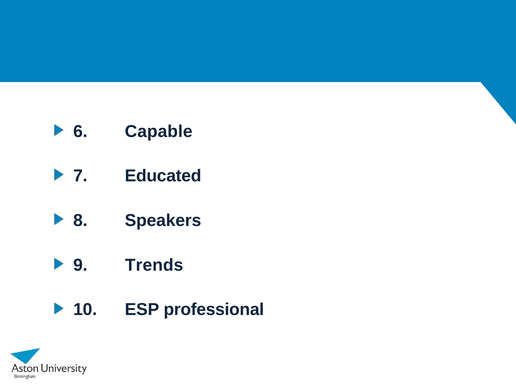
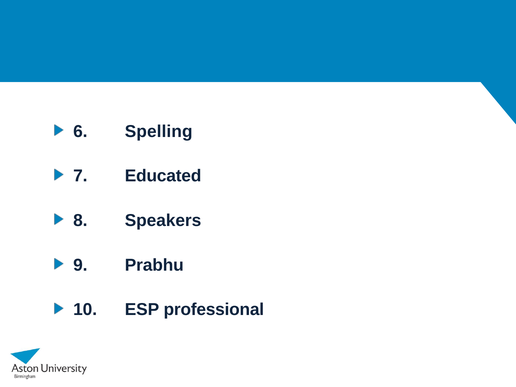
Capable: Capable -> Spelling
Trends: Trends -> Prabhu
